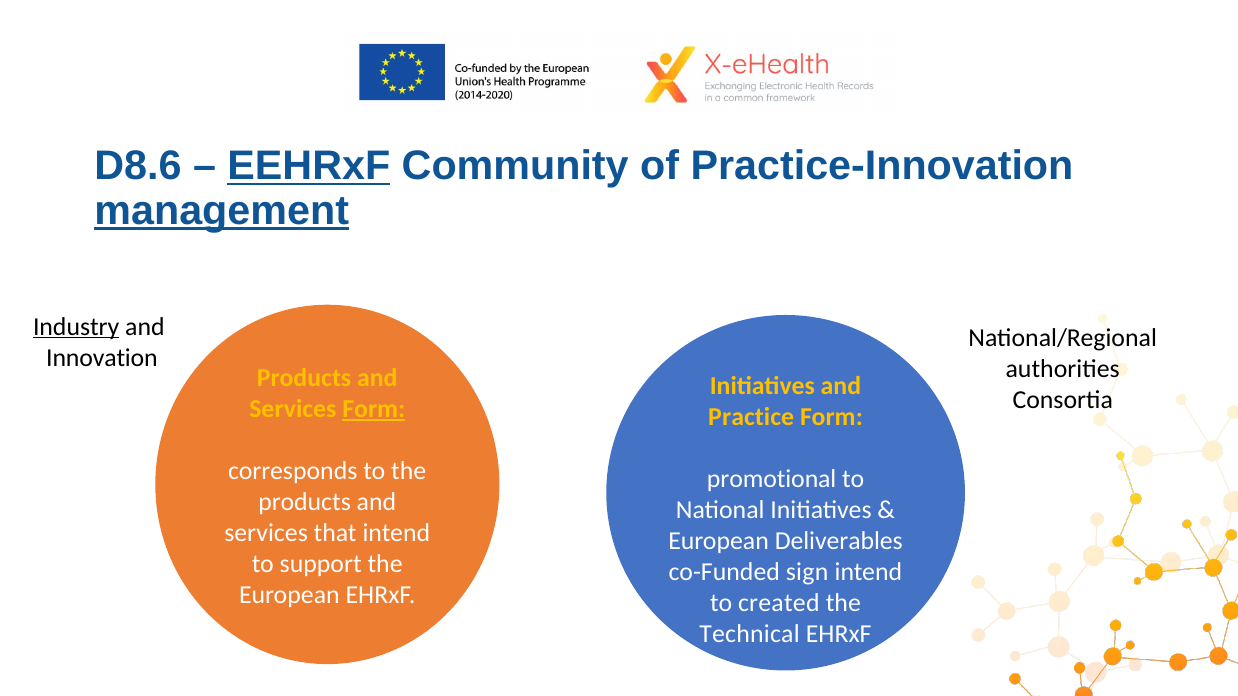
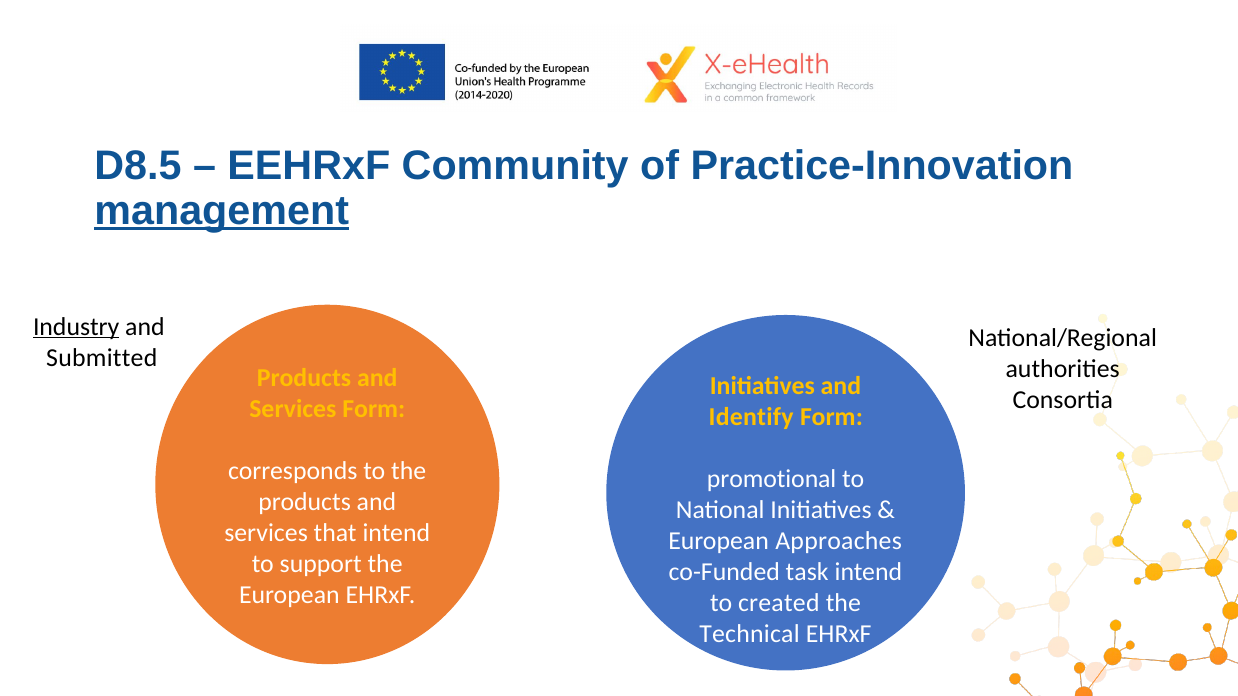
D8.6: D8.6 -> D8.5
EEHRxF underline: present -> none
Innovation: Innovation -> Submitted
Form at (374, 409) underline: present -> none
Practice: Practice -> Identify
Deliverables: Deliverables -> Approaches
sign: sign -> task
